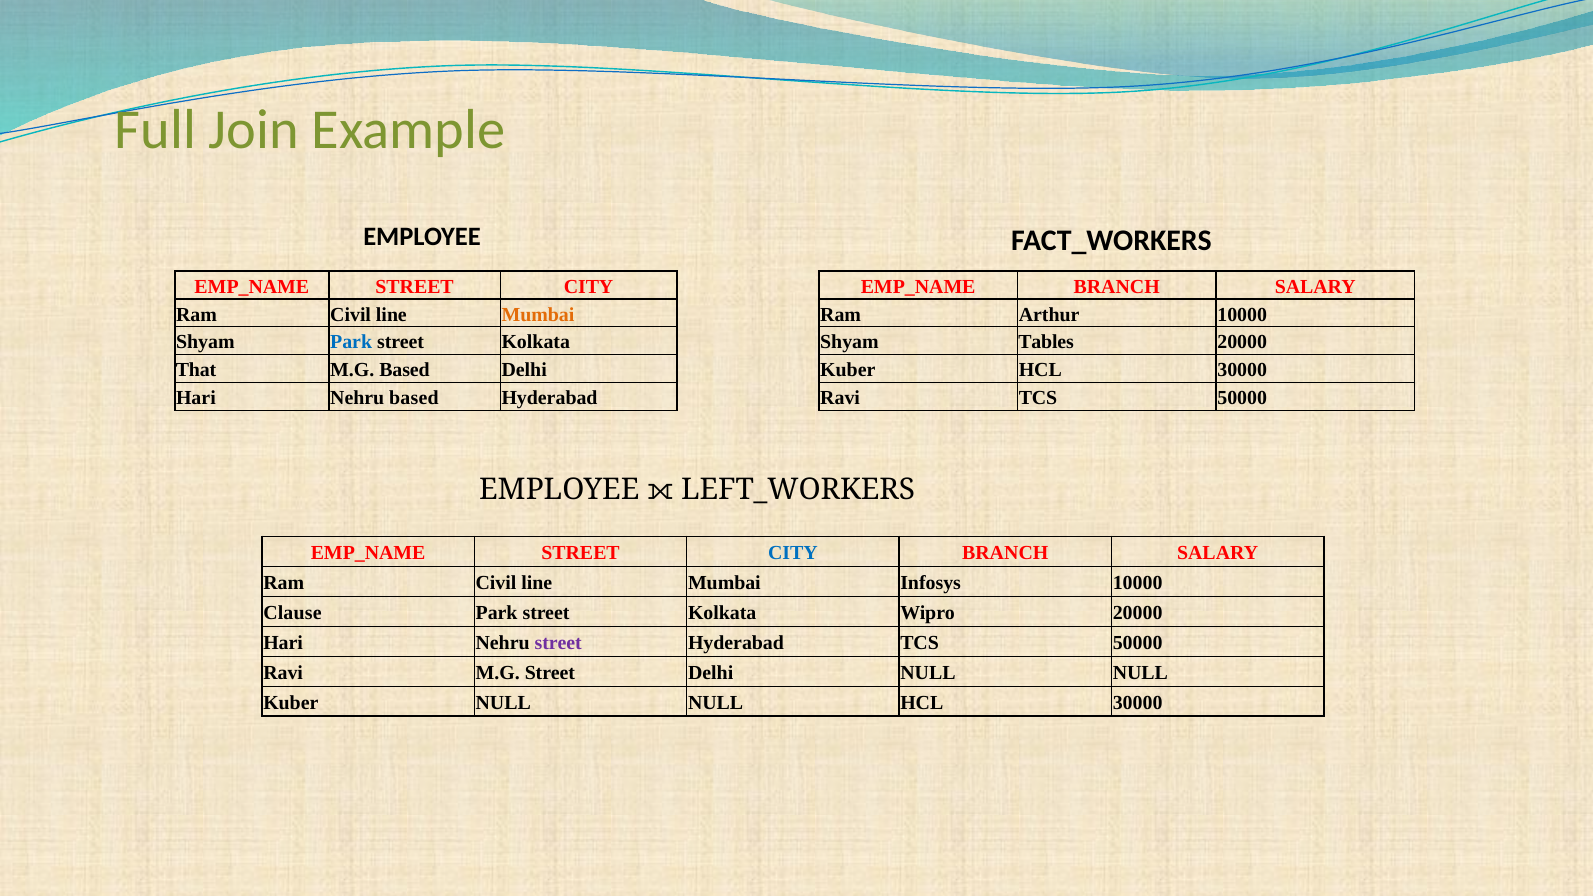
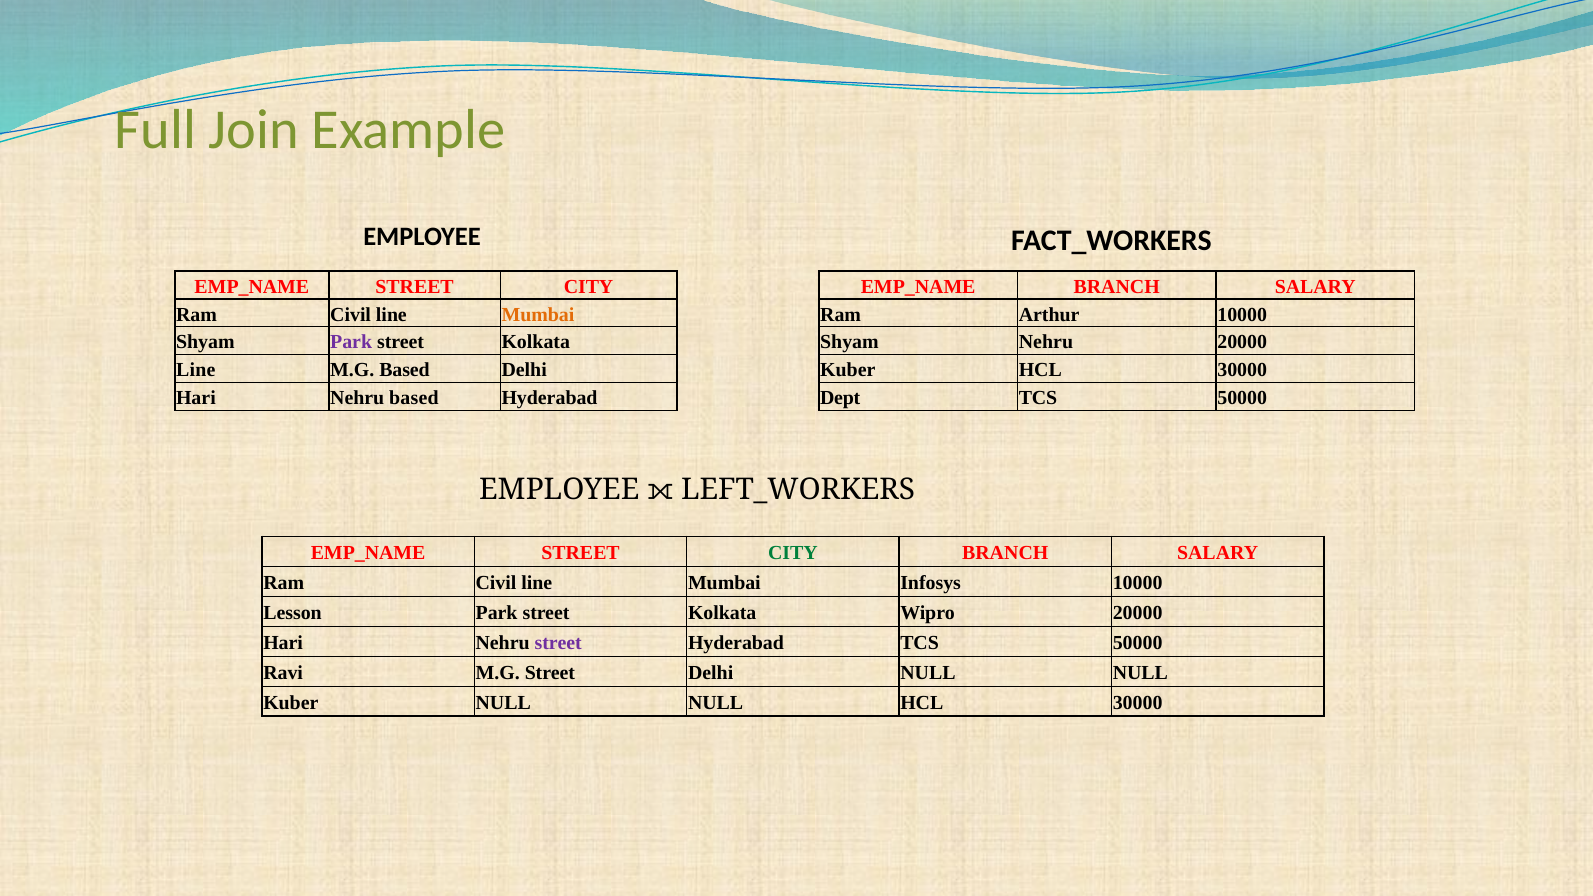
Park at (351, 342) colour: blue -> purple
Shyam Tables: Tables -> Nehru
That at (196, 370): That -> Line
Ravi at (840, 398): Ravi -> Dept
CITY at (793, 553) colour: blue -> green
Clause: Clause -> Lesson
